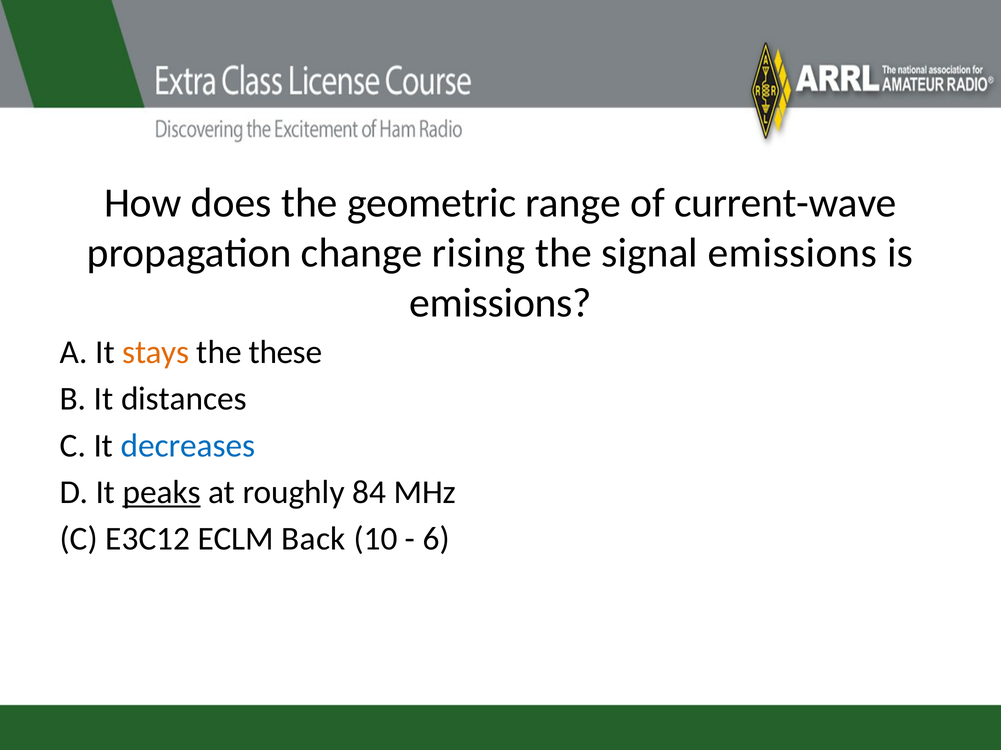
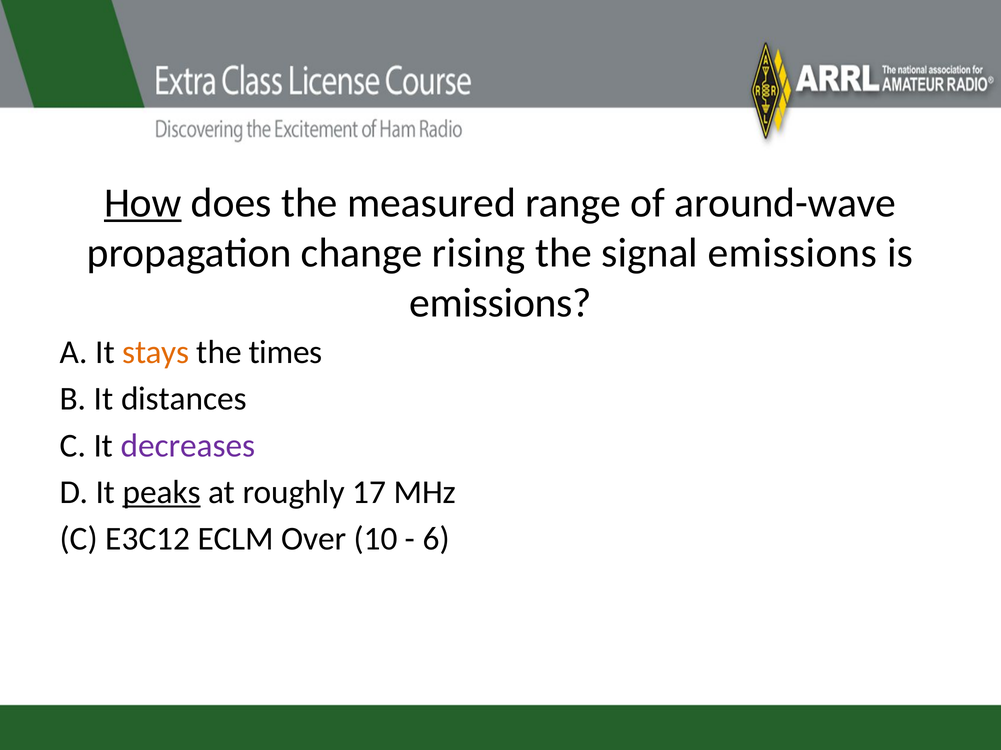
How underline: none -> present
geometric: geometric -> measured
current-wave: current-wave -> around-wave
these: these -> times
decreases colour: blue -> purple
84: 84 -> 17
Back: Back -> Over
